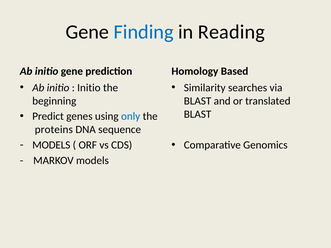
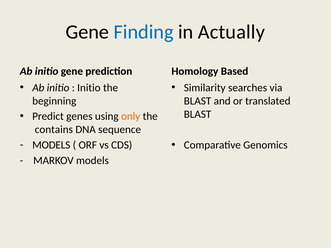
Reading: Reading -> Actually
only colour: blue -> orange
proteins: proteins -> contains
